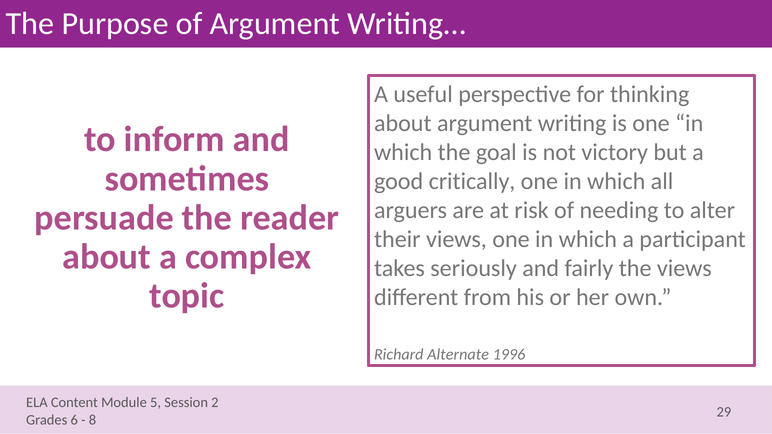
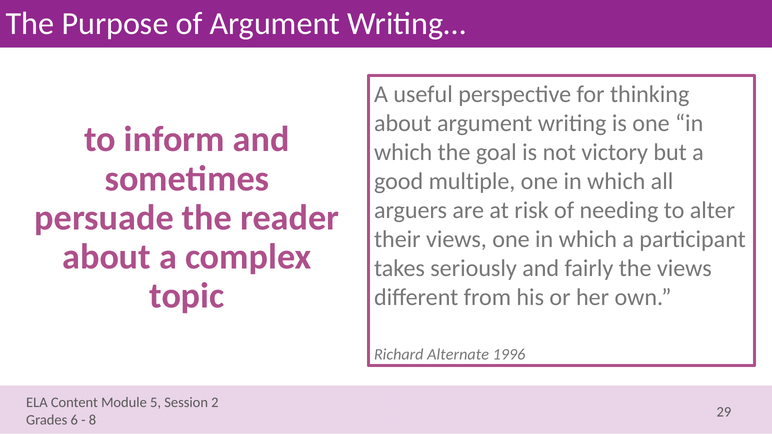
critically: critically -> multiple
